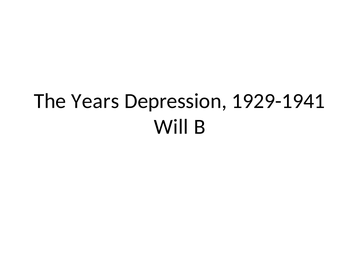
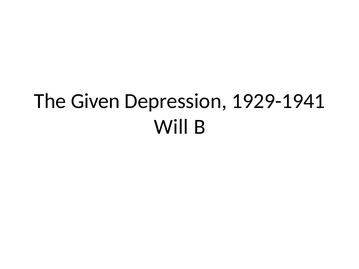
Years: Years -> Given
